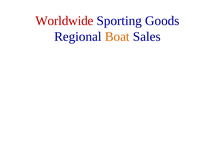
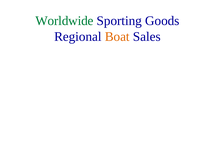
Worldwide colour: red -> green
